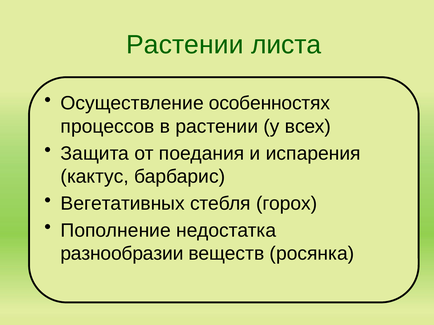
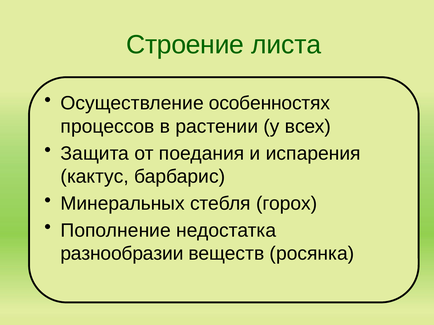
Растении at (185, 45): Растении -> Строение
Вегетативных: Вегетативных -> Минеральных
